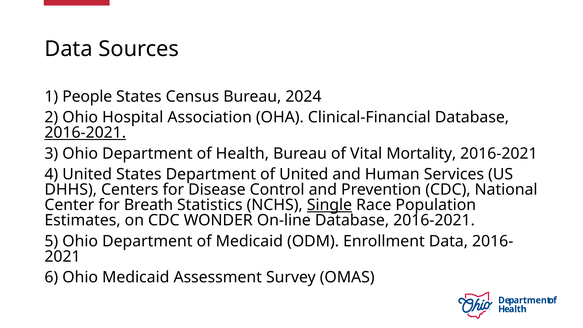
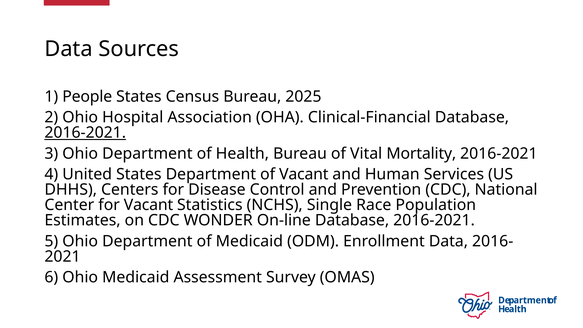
2024: 2024 -> 2025
of United: United -> Vacant
for Breath: Breath -> Vacant
Single underline: present -> none
